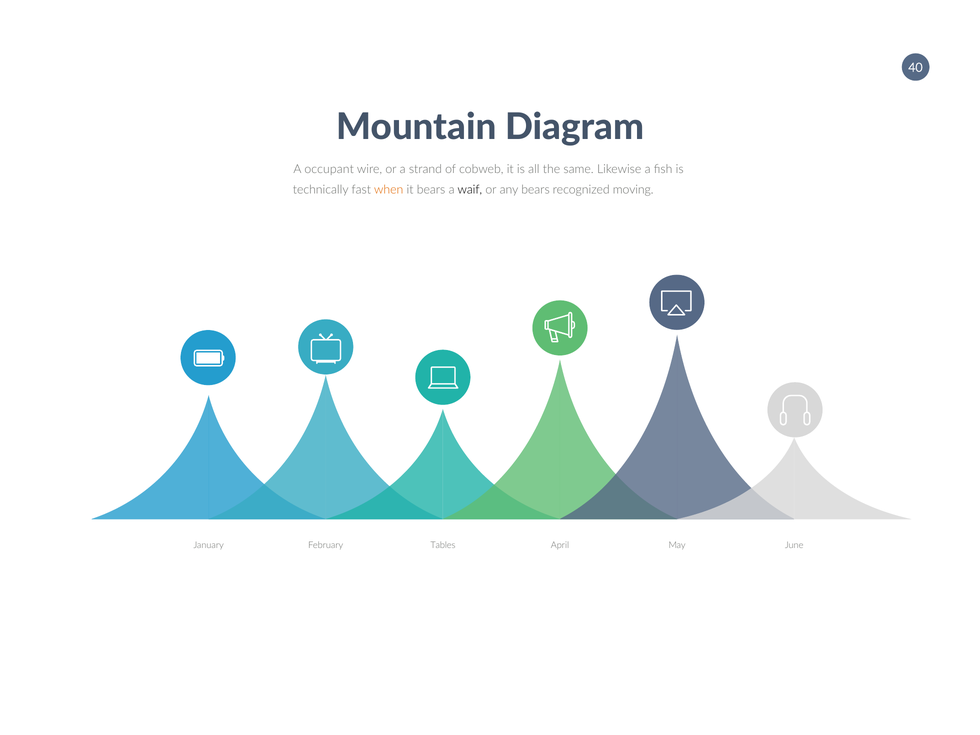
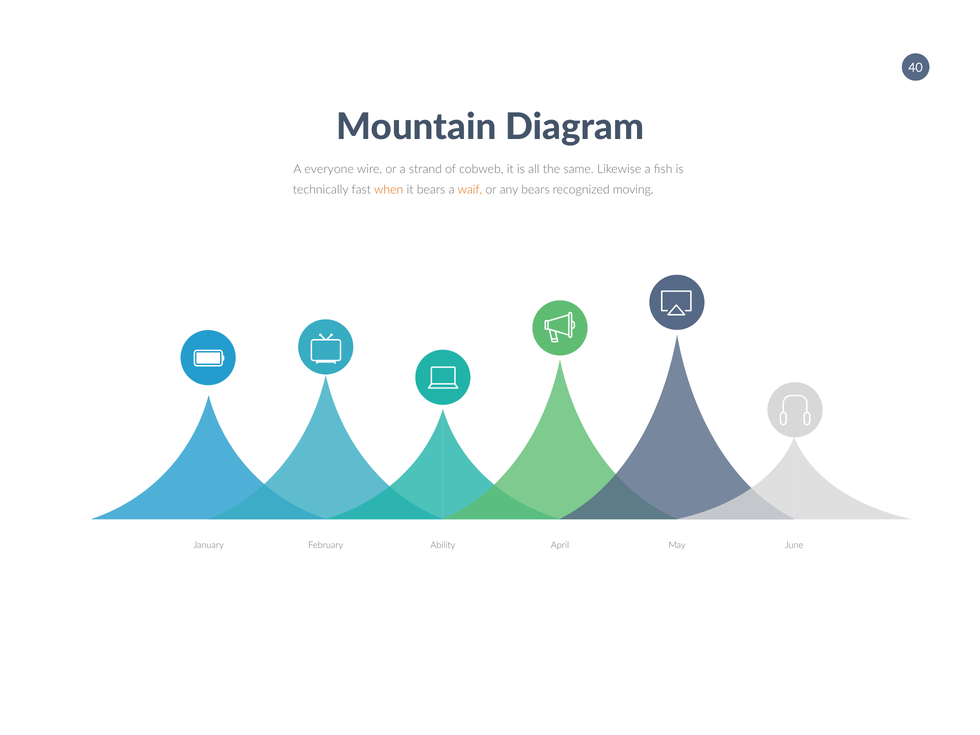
occupant: occupant -> everyone
waif colour: black -> orange
Tables: Tables -> Ability
